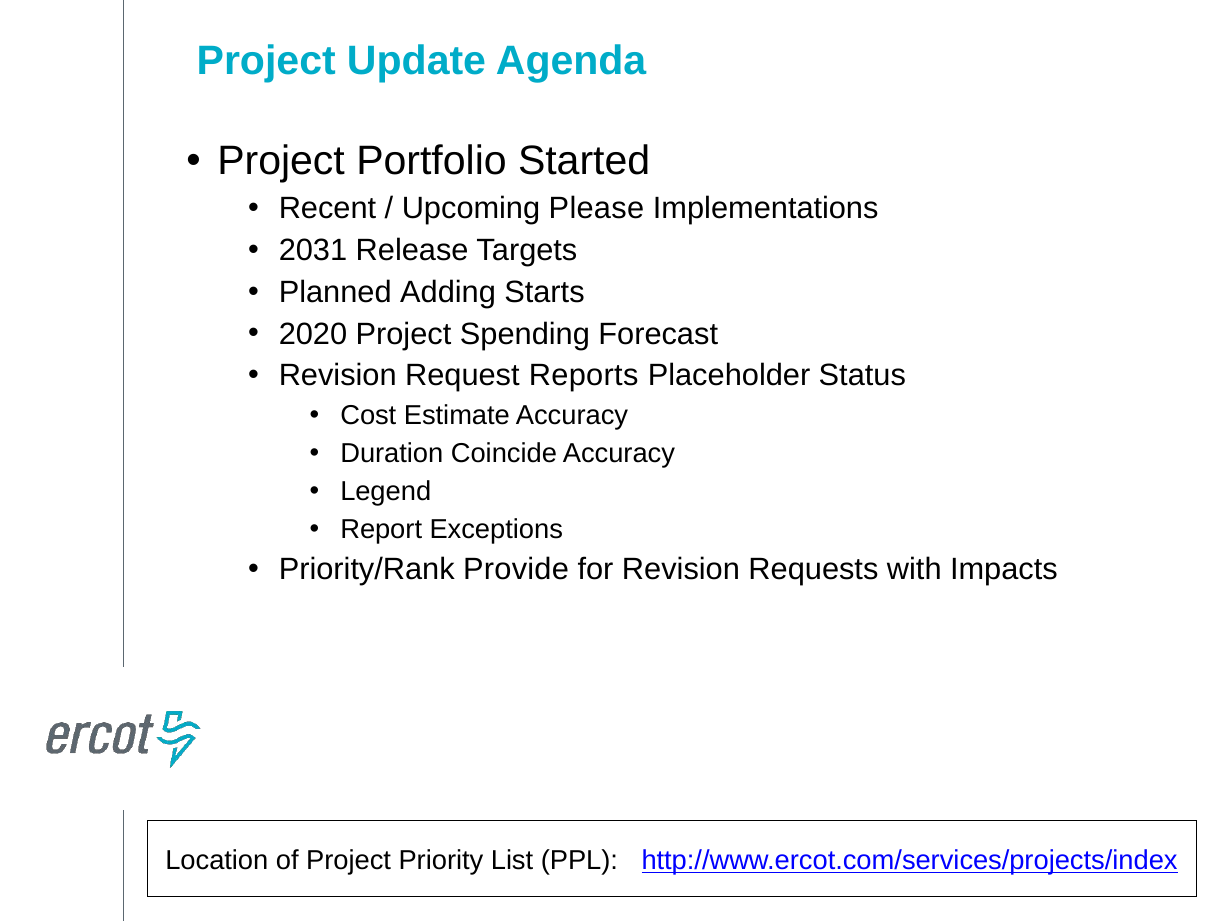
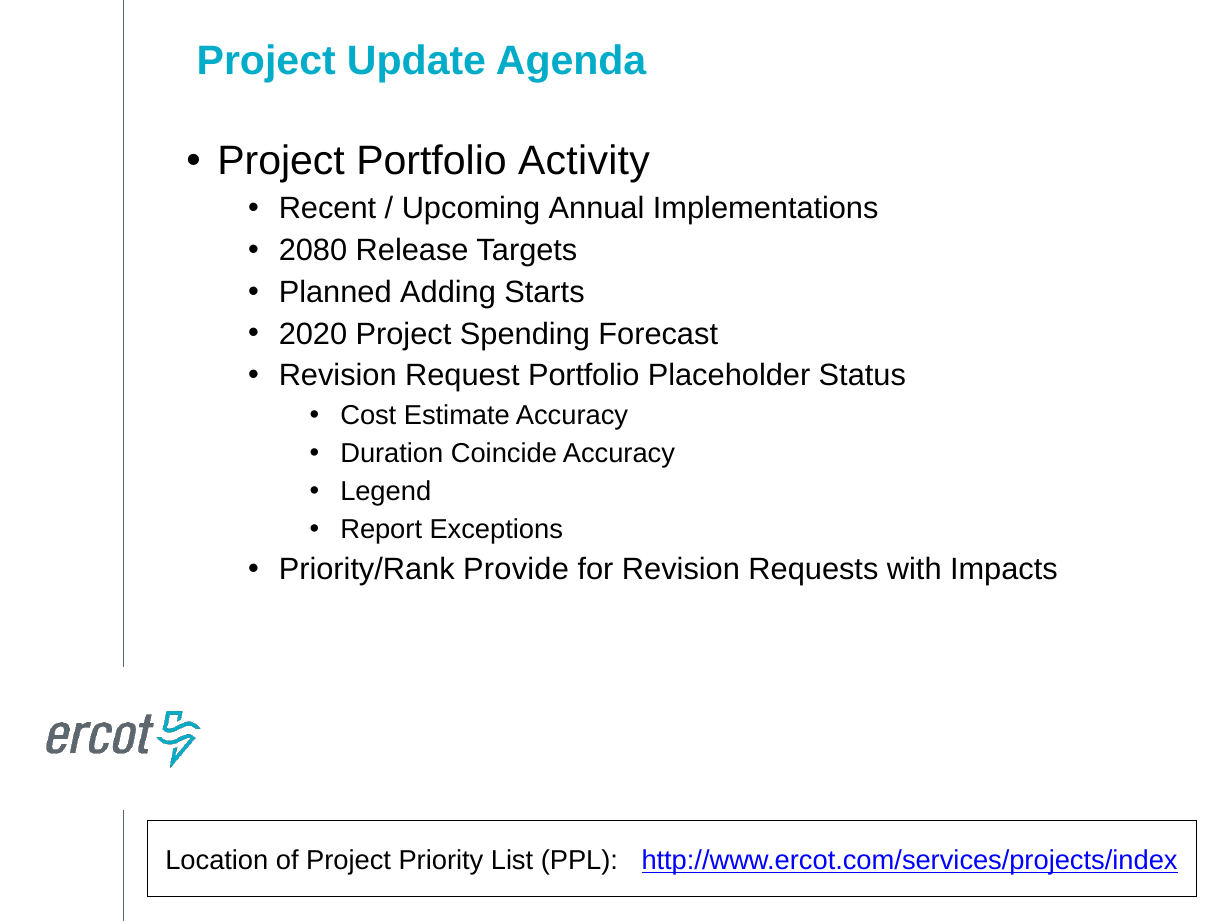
Started: Started -> Activity
Please: Please -> Annual
2031: 2031 -> 2080
Request Reports: Reports -> Portfolio
